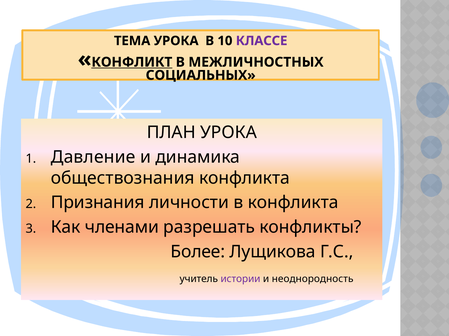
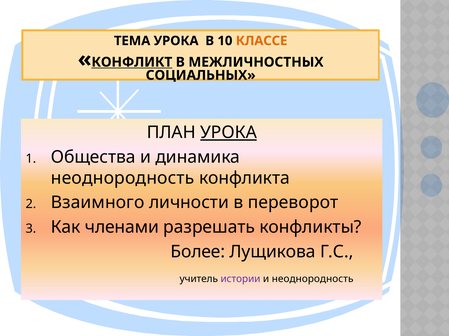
КЛАССЕ colour: purple -> orange
УРОКА at (228, 133) underline: none -> present
Давление: Давление -> Общества
обществознания at (123, 178): обществознания -> неоднородность
Признания: Признания -> Взаимного
в конфликта: конфликта -> переворот
